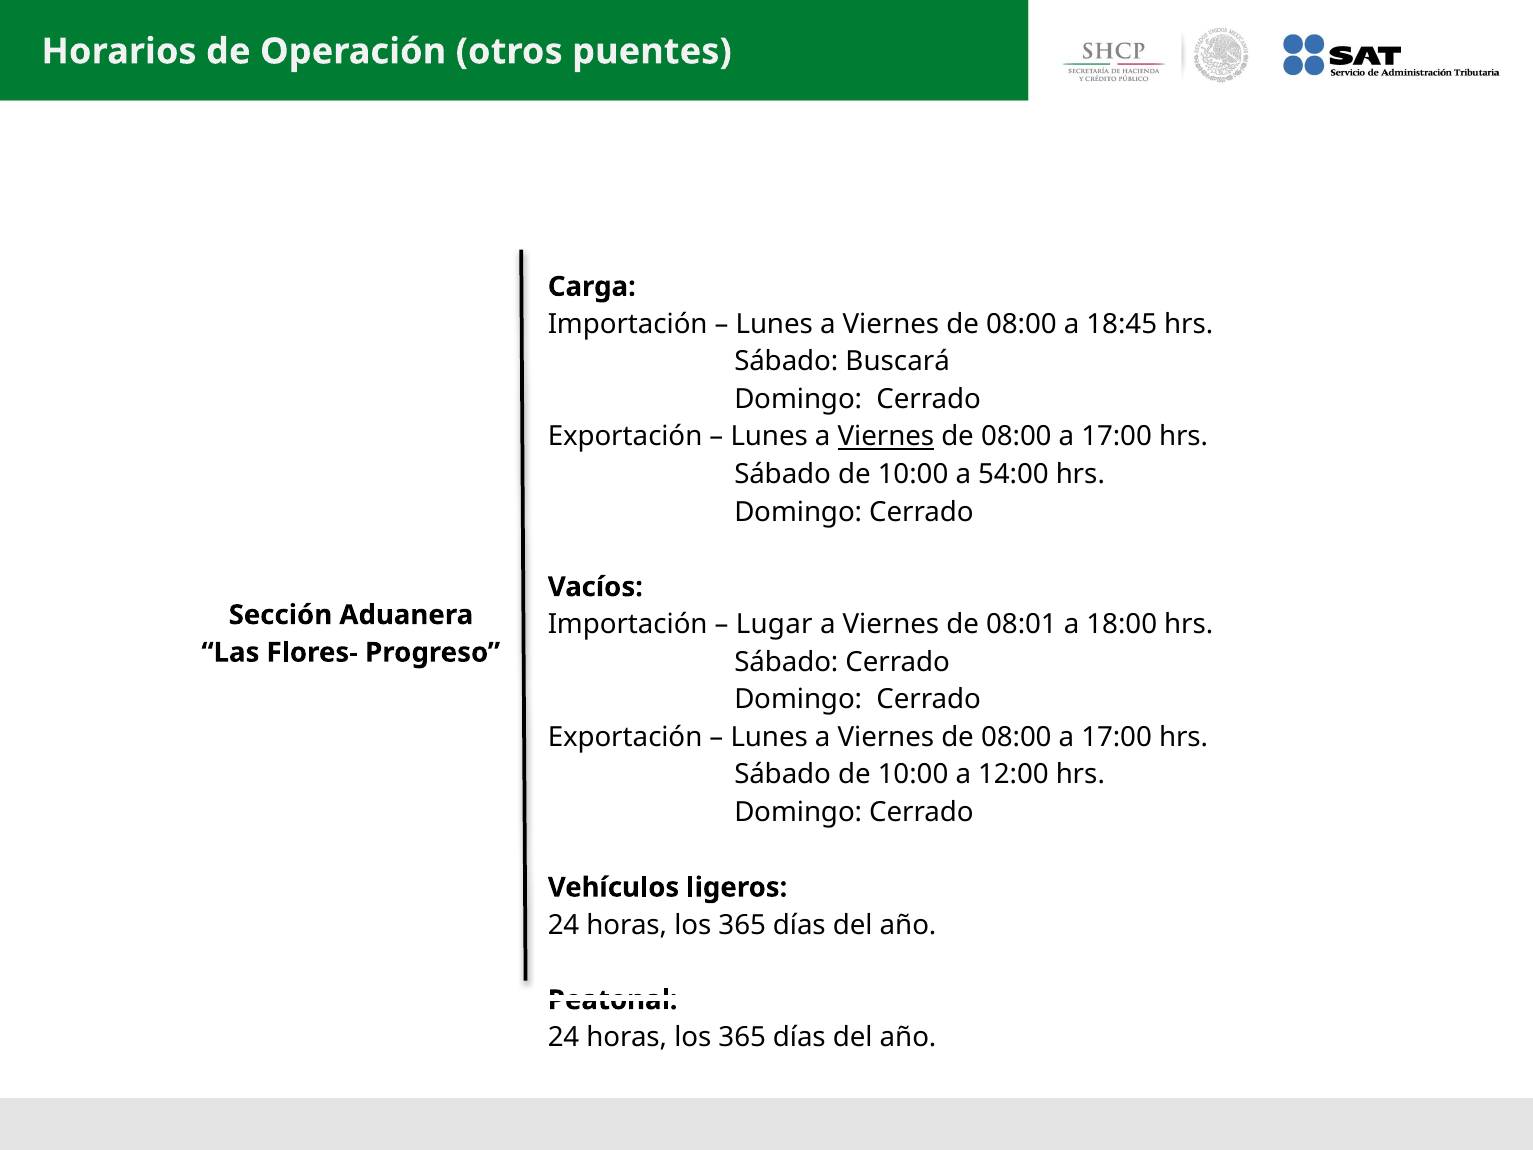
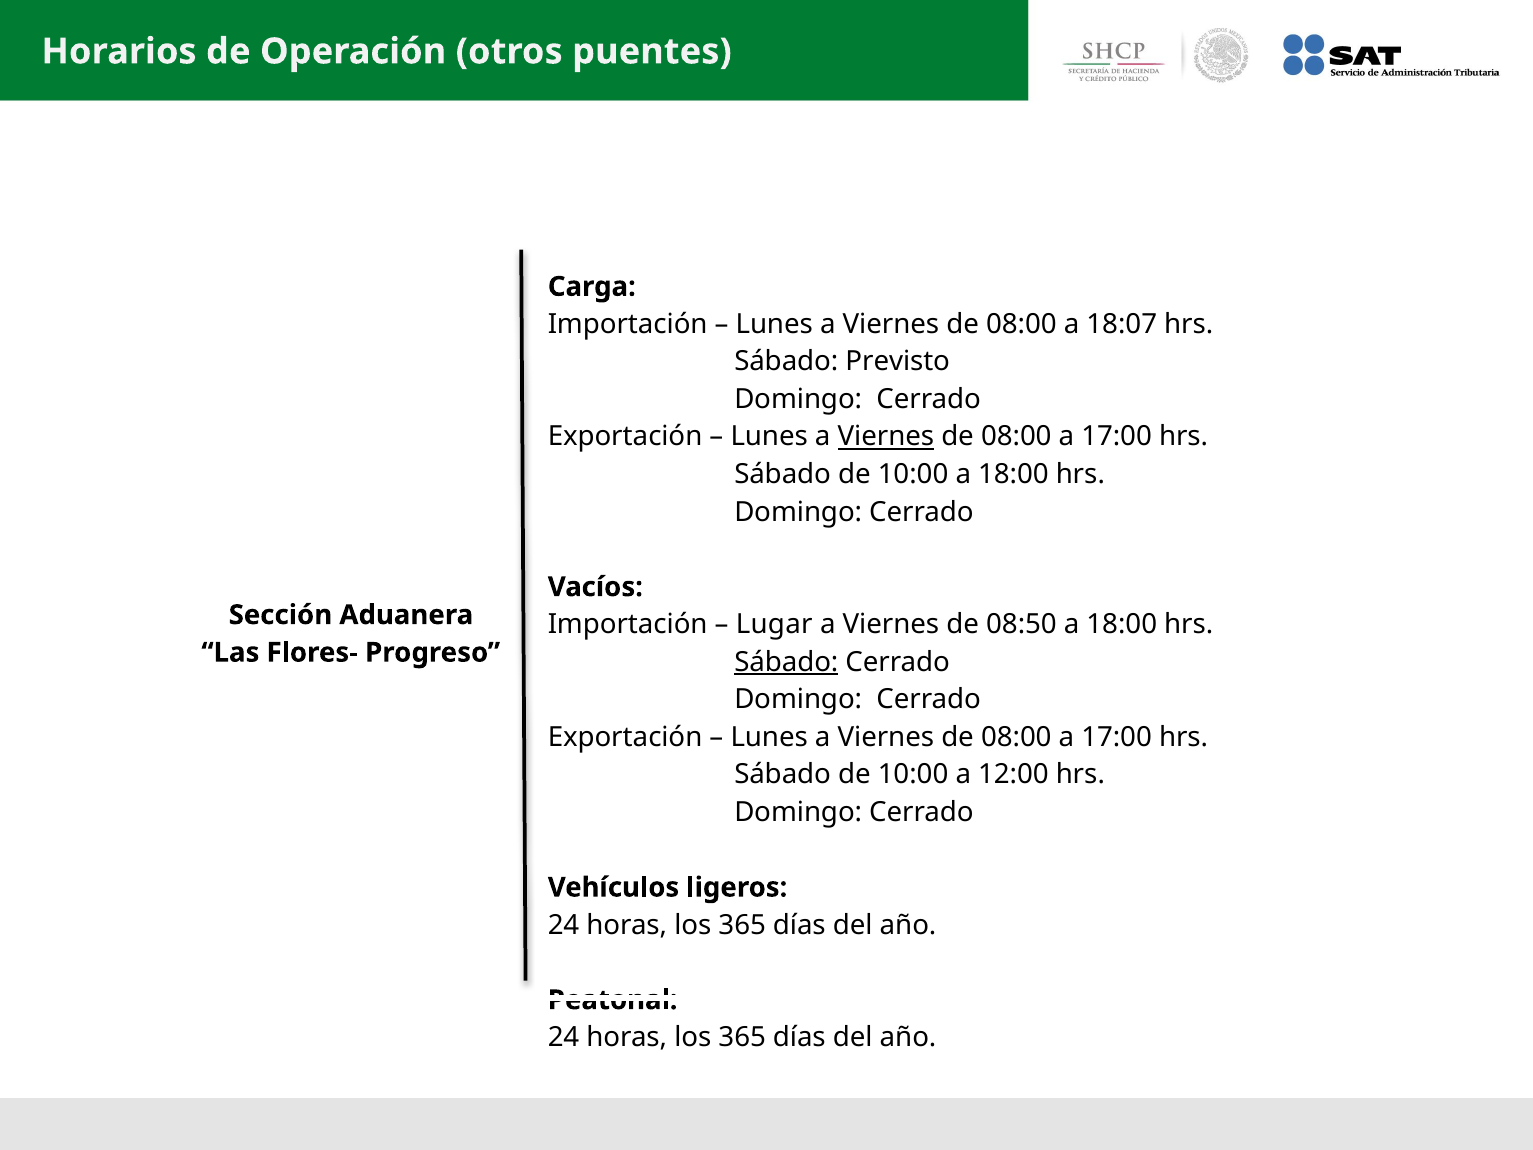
18:45: 18:45 -> 18:07
Buscará: Buscará -> Previsto
10:00 a 54:00: 54:00 -> 18:00
08:01: 08:01 -> 08:50
Sábado at (786, 662) underline: none -> present
